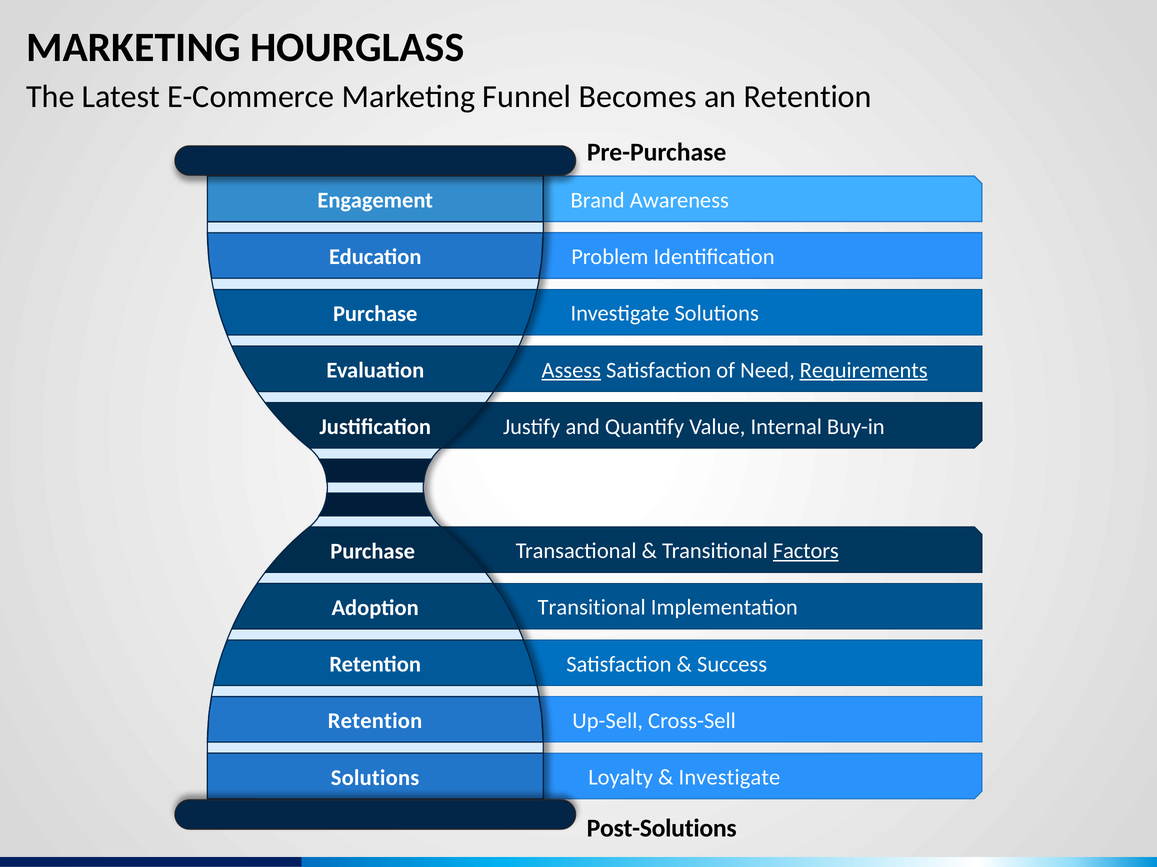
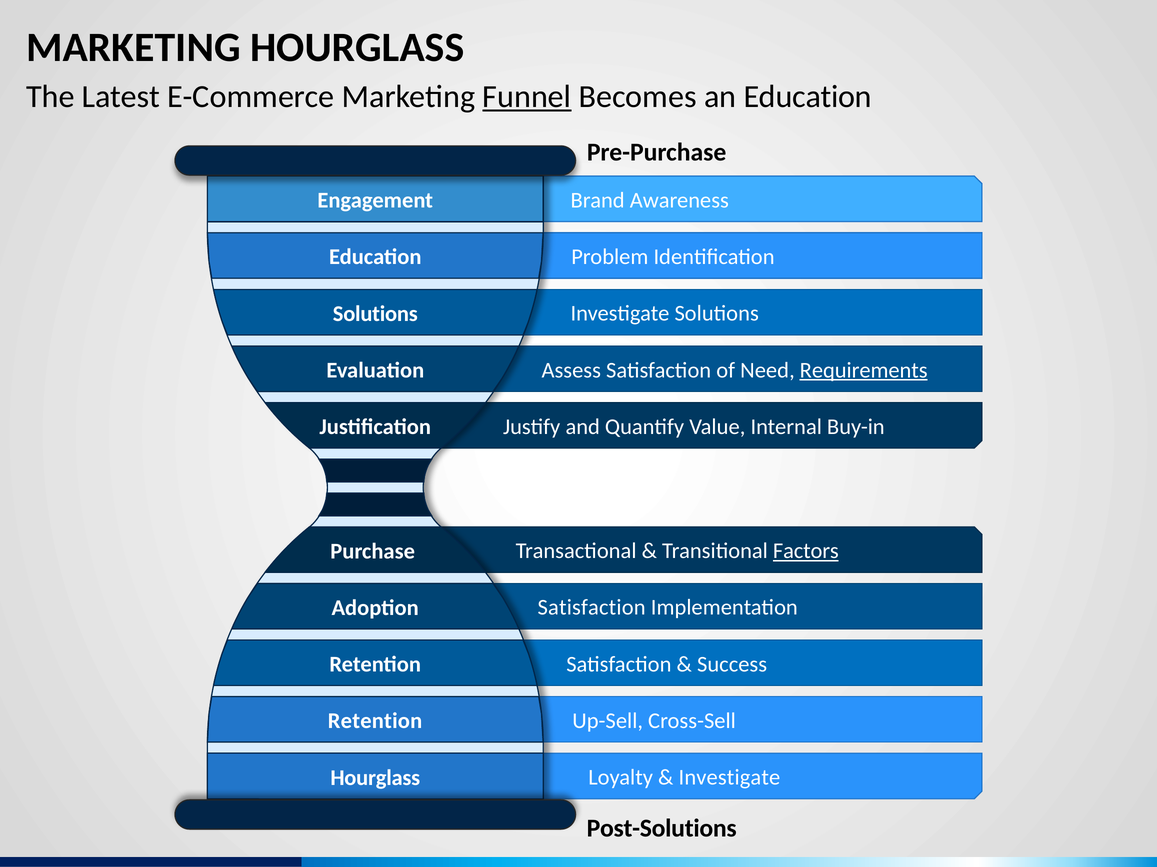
Funnel underline: none -> present
an Retention: Retention -> Education
Purchase at (375, 314): Purchase -> Solutions
Assess underline: present -> none
Adoption Transitional: Transitional -> Satisfaction
Solutions at (375, 778): Solutions -> Hourglass
